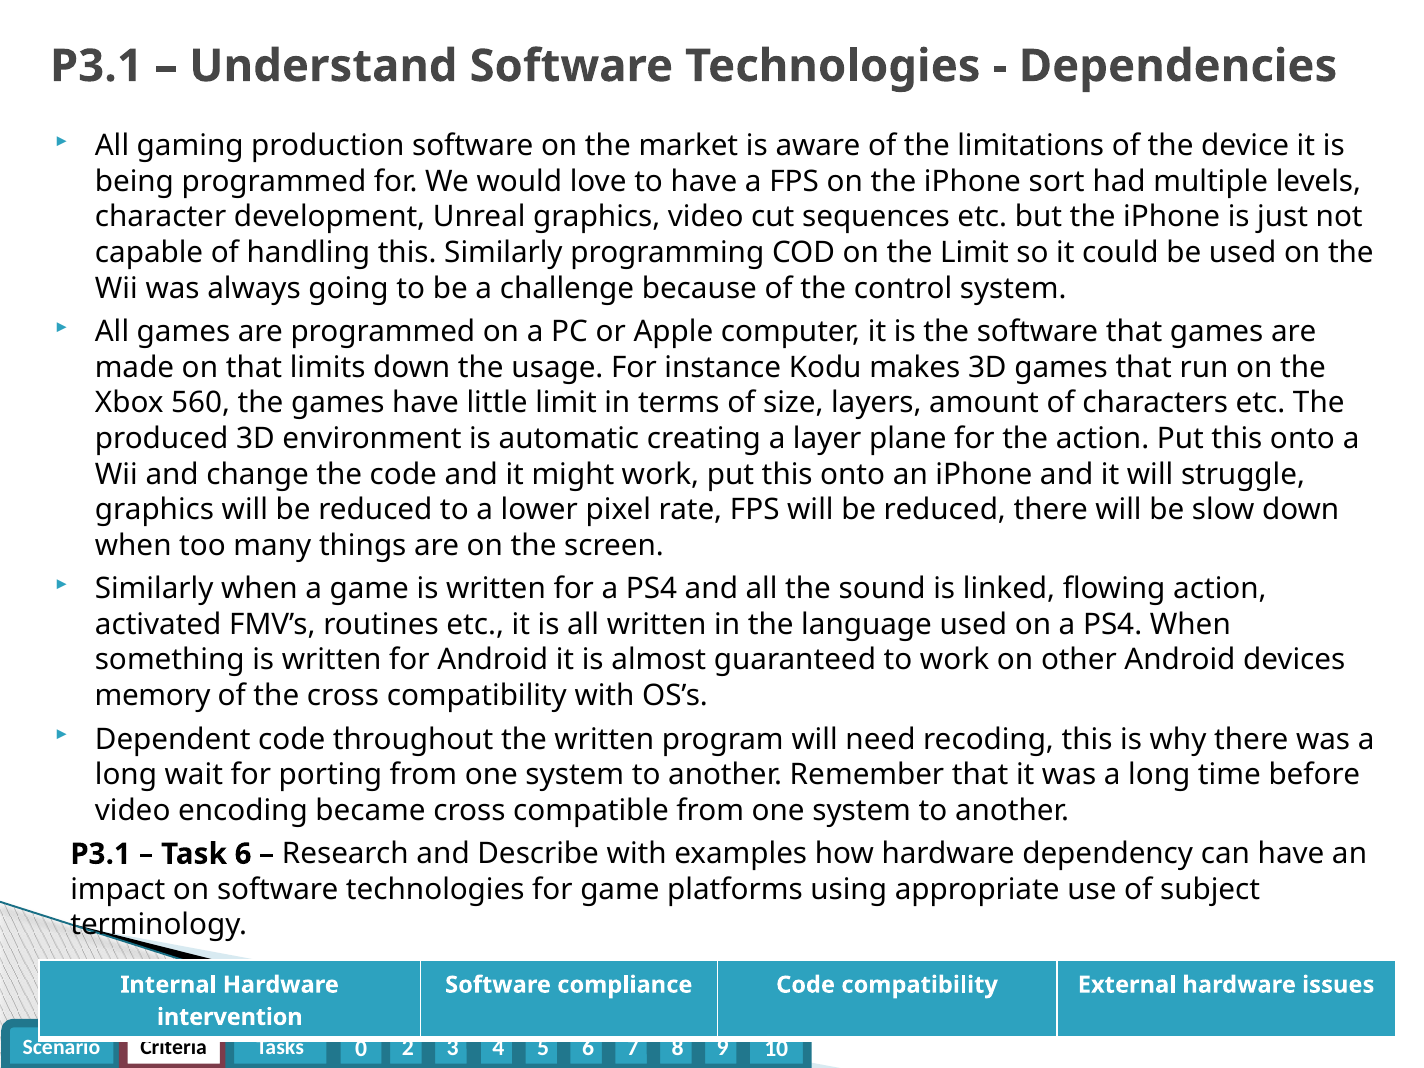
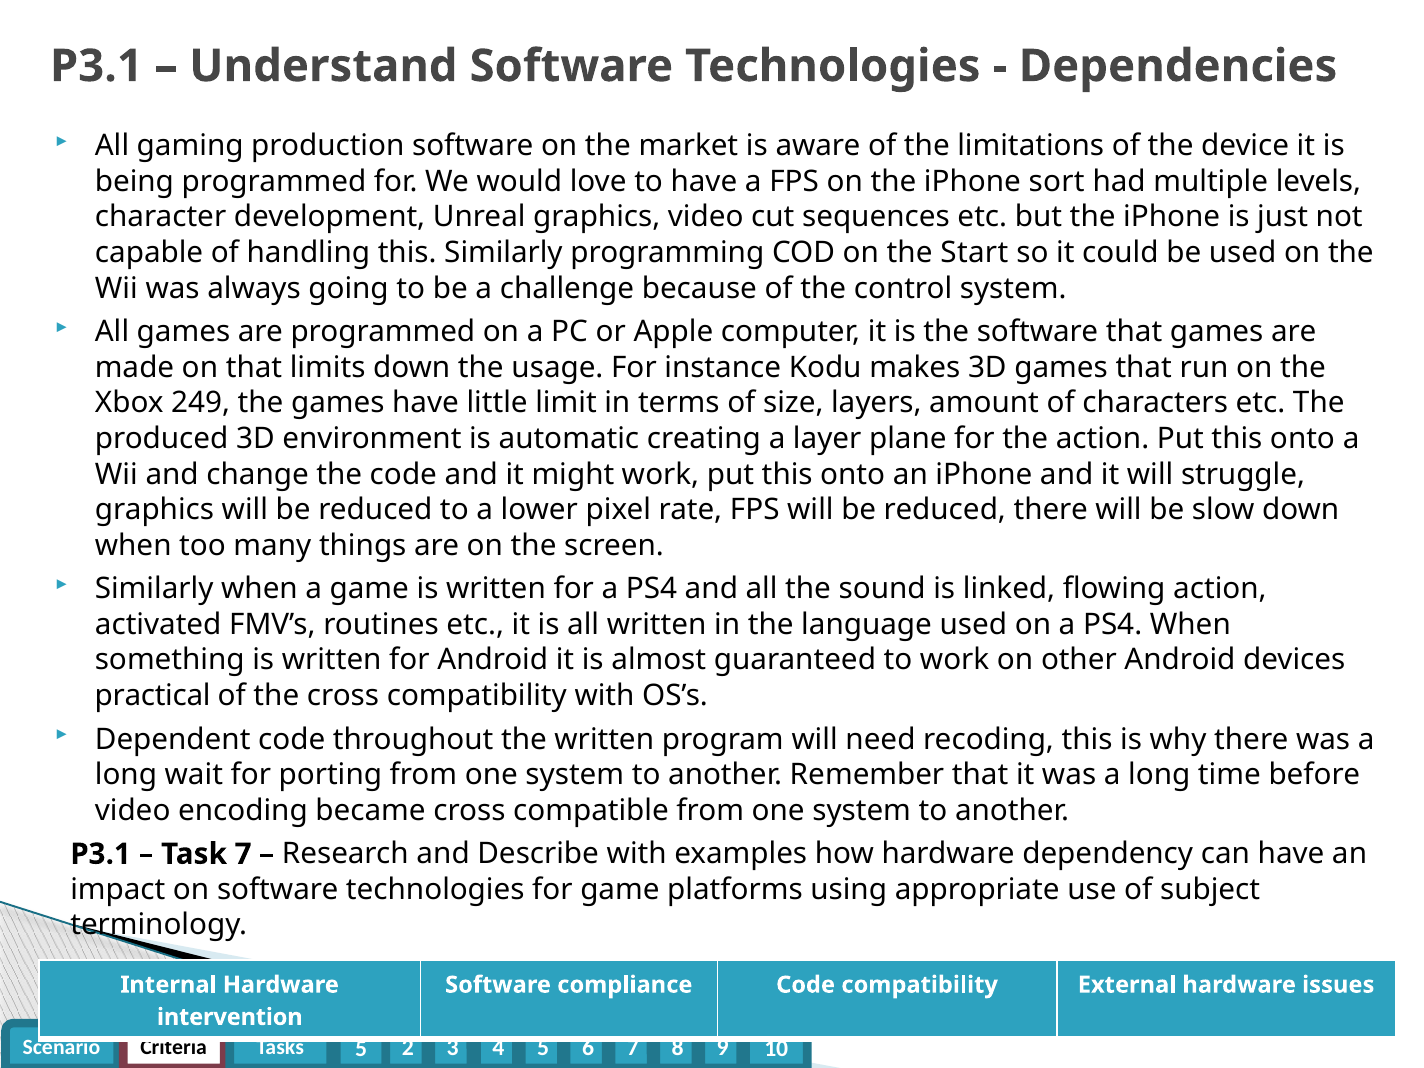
the Limit: Limit -> Start
560: 560 -> 249
memory: memory -> practical
Task 6: 6 -> 7
0 at (361, 1048): 0 -> 5
